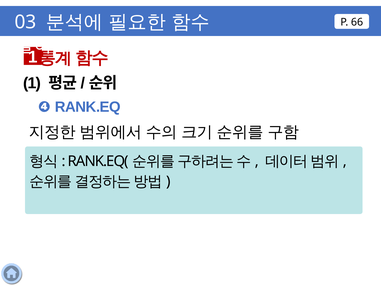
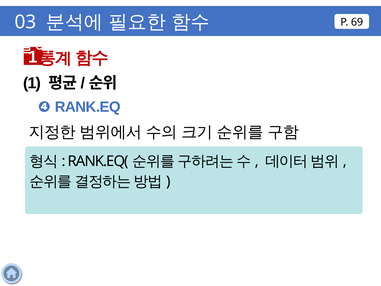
66: 66 -> 69
